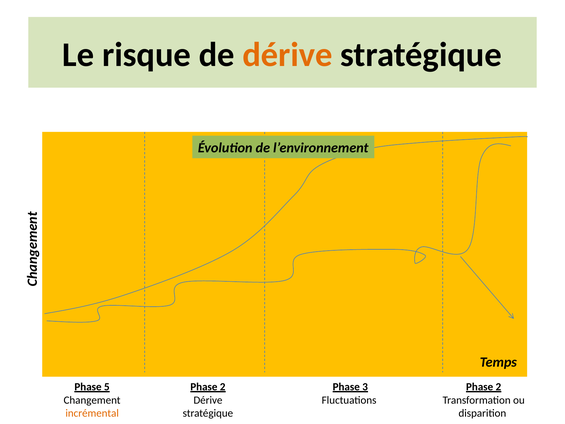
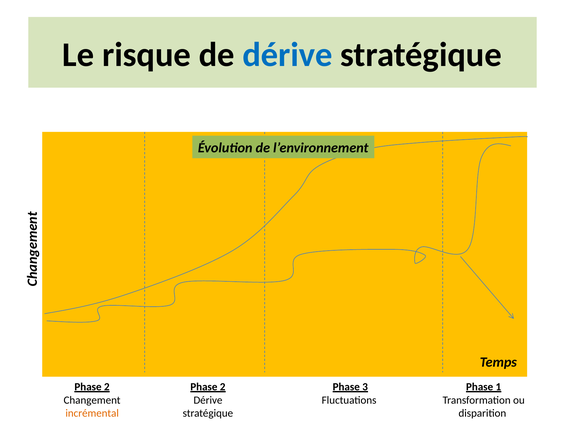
dérive at (287, 55) colour: orange -> blue
5 at (107, 387): 5 -> 2
2 at (498, 387): 2 -> 1
